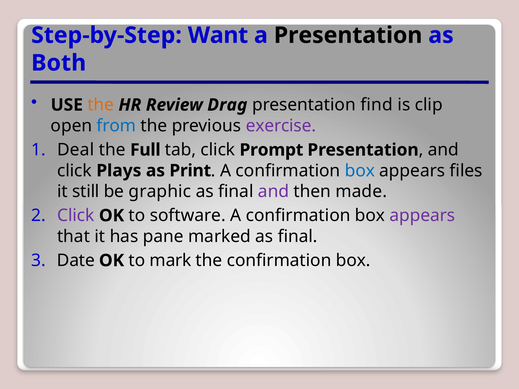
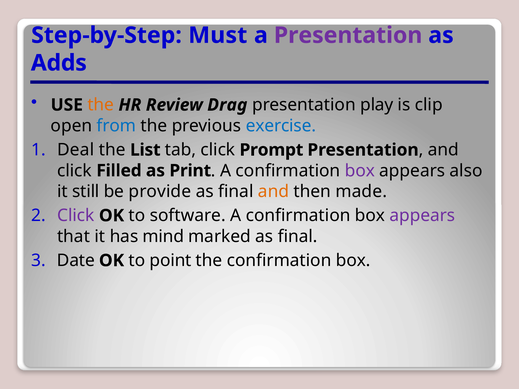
Want: Want -> Must
Presentation at (348, 35) colour: black -> purple
Both: Both -> Adds
find: find -> play
exercise colour: purple -> blue
Full: Full -> List
Plays: Plays -> Filled
box at (360, 171) colour: blue -> purple
files: files -> also
graphic: graphic -> provide
and at (274, 192) colour: purple -> orange
pane: pane -> mind
mark: mark -> point
